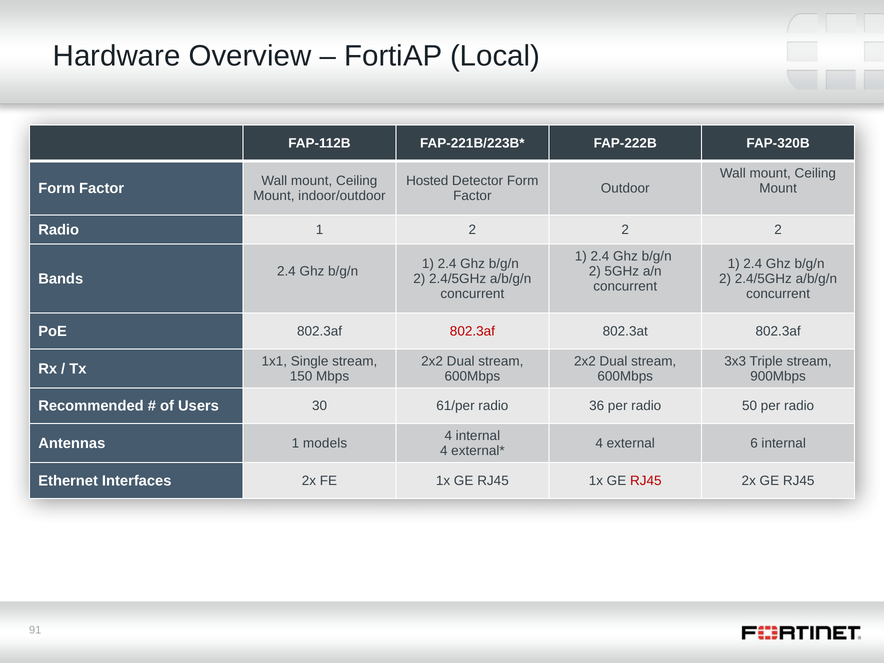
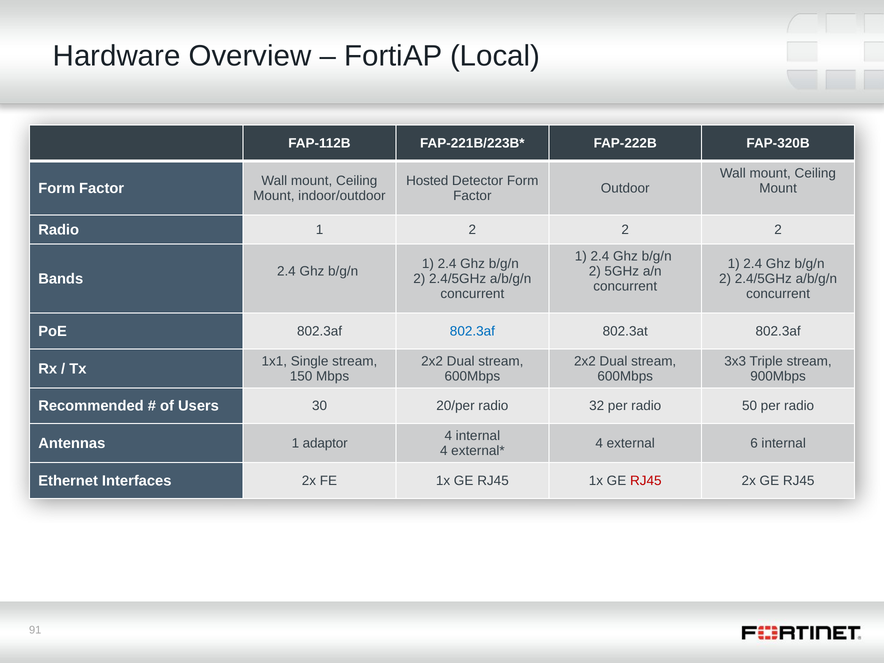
802.3af at (472, 331) colour: red -> blue
61/per: 61/per -> 20/per
36: 36 -> 32
models: models -> adaptor
